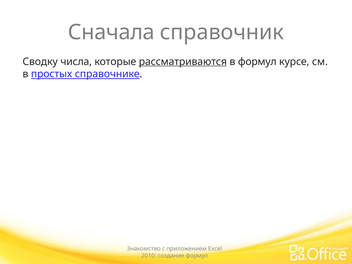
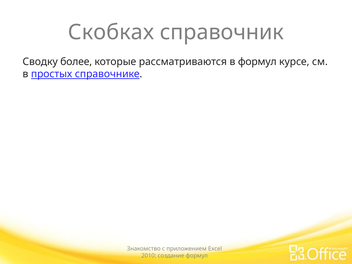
Сначала: Сначала -> Скобках
числа: числа -> более
рассматриваются underline: present -> none
